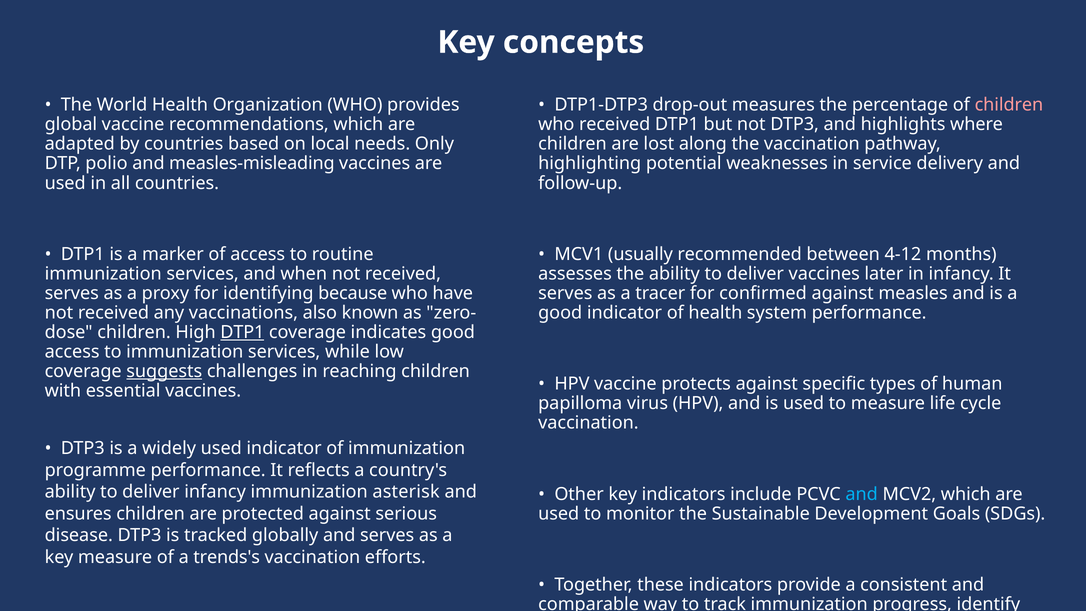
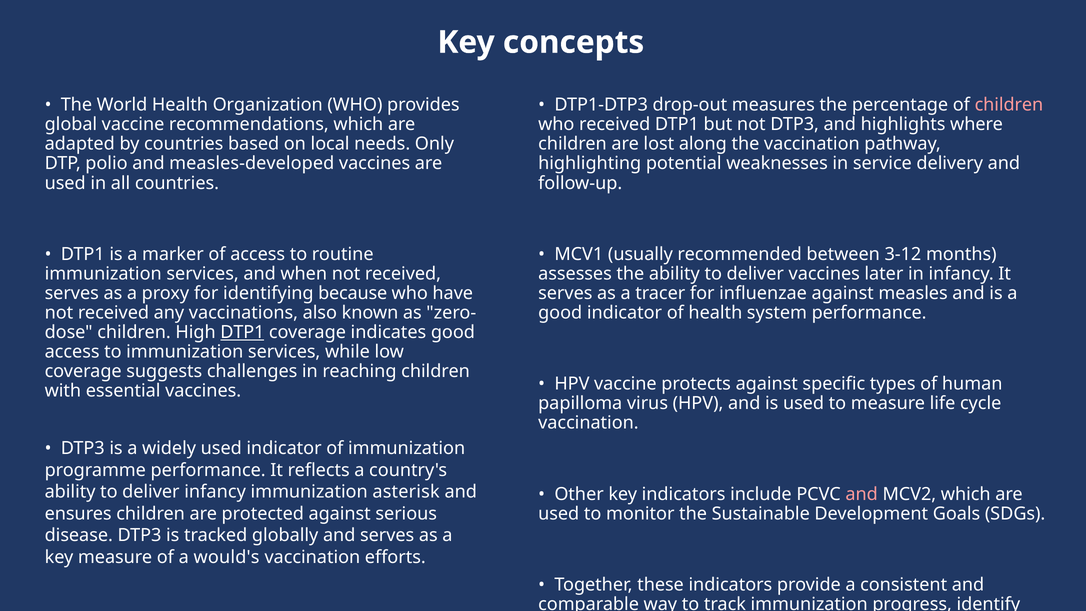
measles-misleading: measles-misleading -> measles-developed
4-12: 4-12 -> 3-12
confirmed: confirmed -> influenzae
suggests underline: present -> none
and at (862, 494) colour: light blue -> pink
trends's: trends's -> would's
